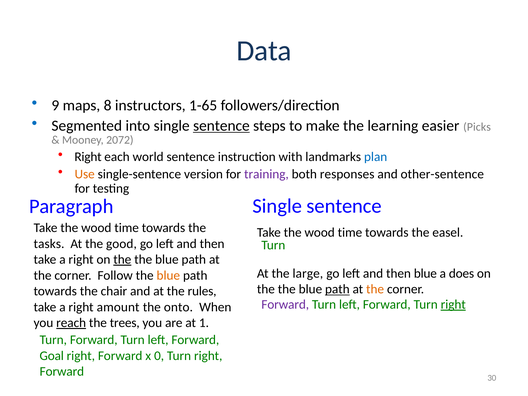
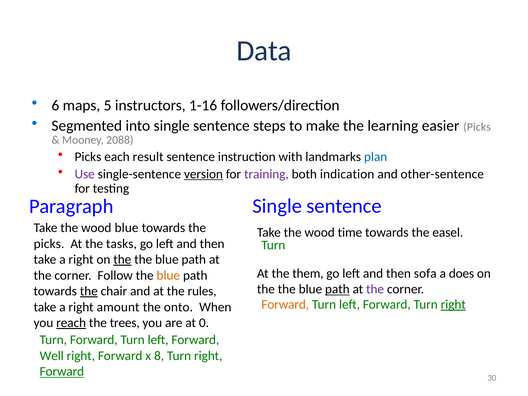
9: 9 -> 6
8: 8 -> 5
1-65: 1-65 -> 1-16
sentence at (221, 126) underline: present -> none
2072: 2072 -> 2088
Right at (88, 157): Right -> Picks
world: world -> result
Use colour: orange -> purple
version underline: none -> present
responses: responses -> indication
time at (127, 228): time -> blue
tasks at (49, 244): tasks -> picks
good: good -> tasks
large: large -> them
then blue: blue -> sofa
the at (375, 289) colour: orange -> purple
the at (89, 291) underline: none -> present
Forward at (285, 305) colour: purple -> orange
1: 1 -> 0
Goal: Goal -> Well
0: 0 -> 8
Forward at (62, 372) underline: none -> present
